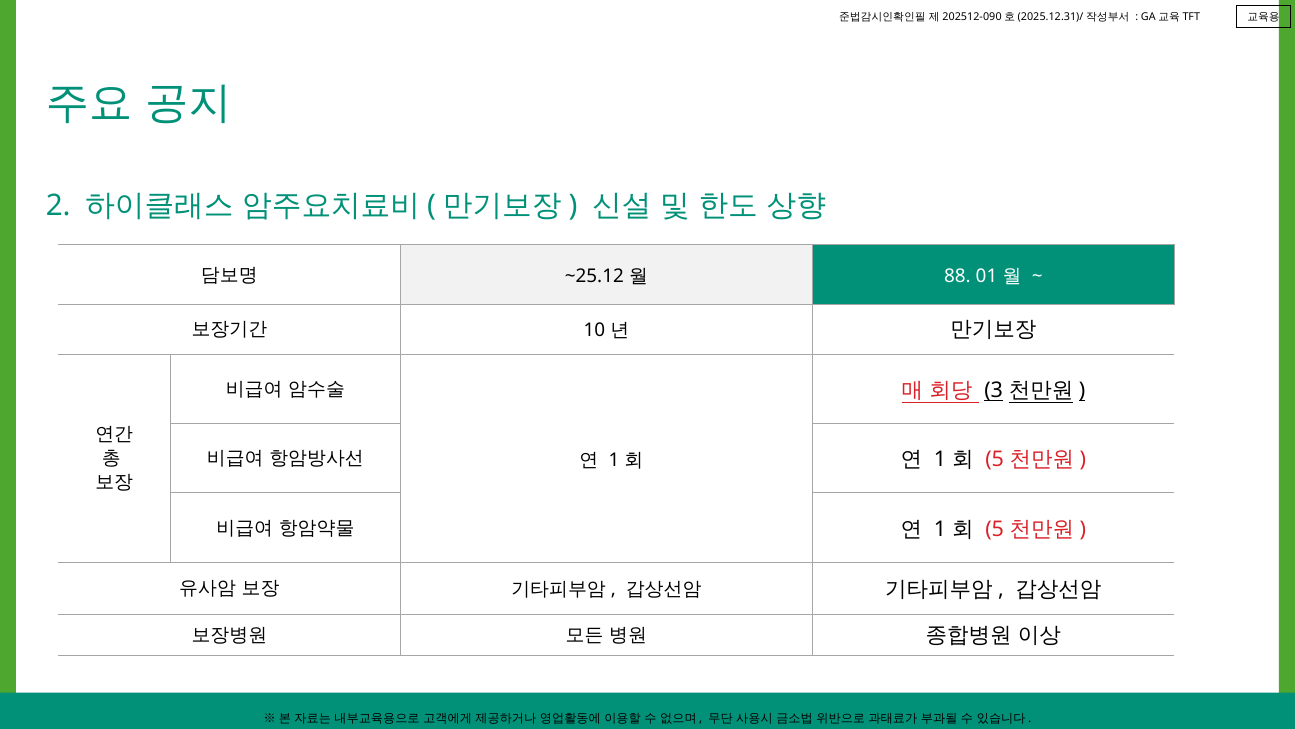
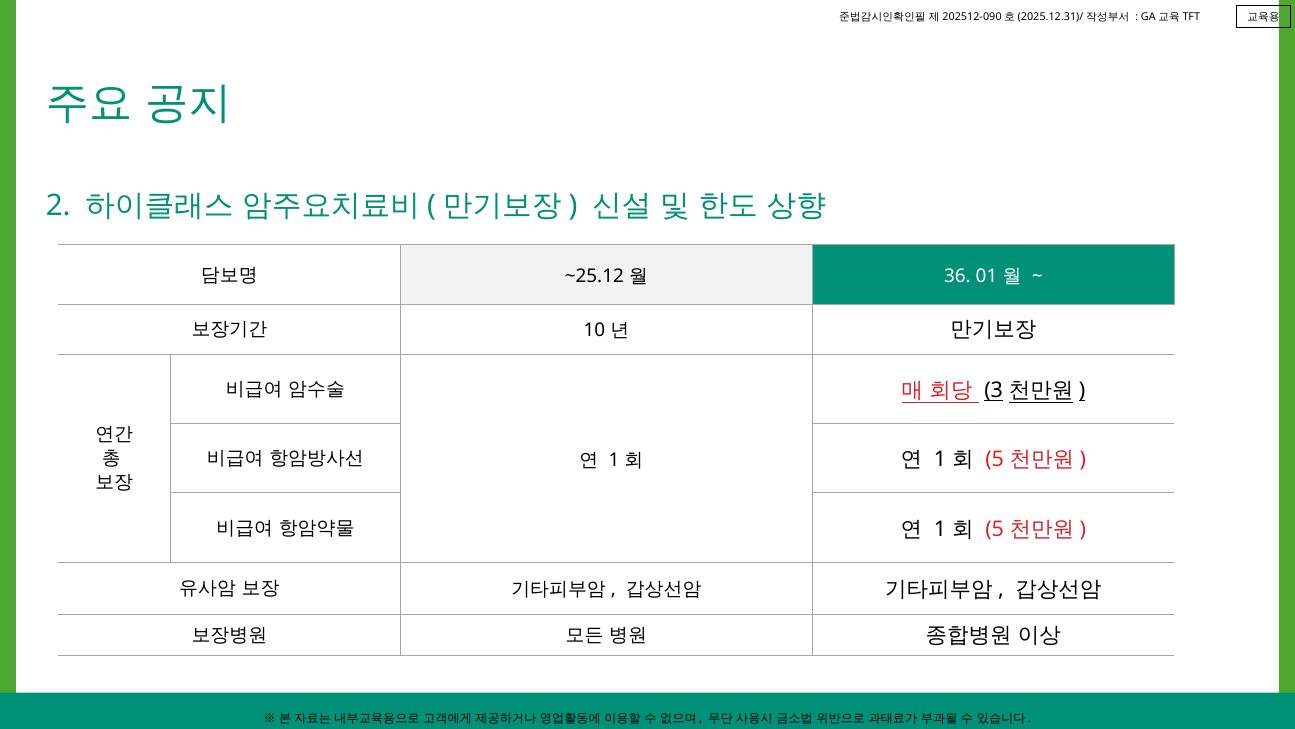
88: 88 -> 36
